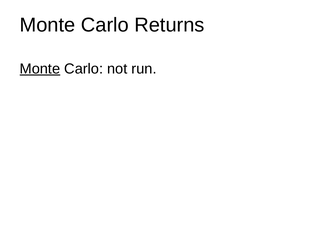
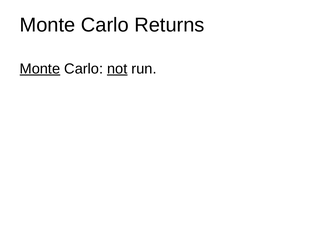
not underline: none -> present
